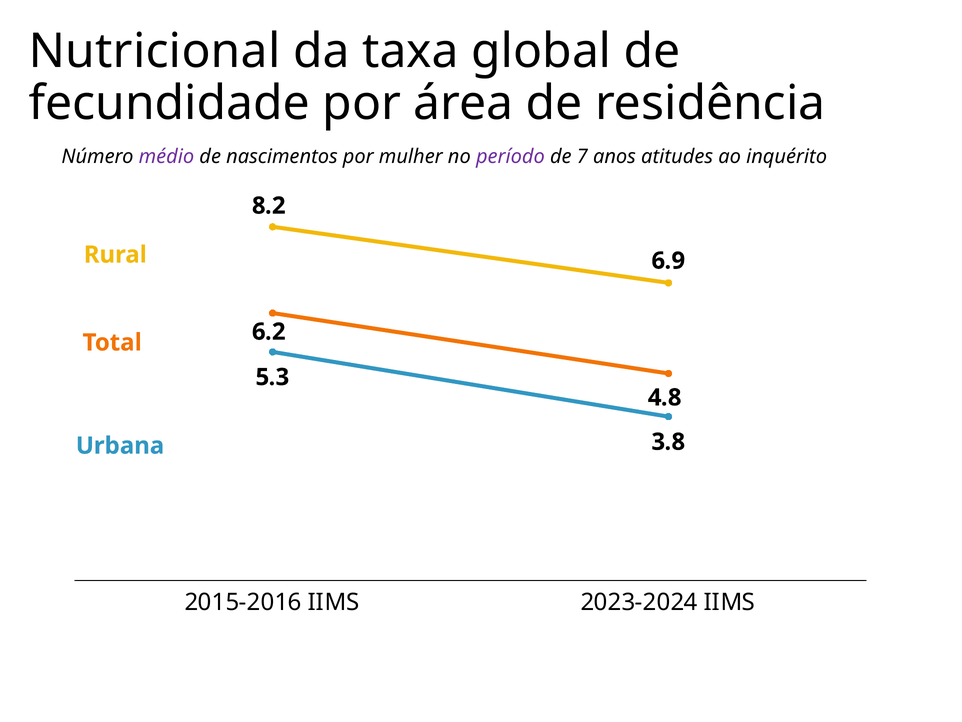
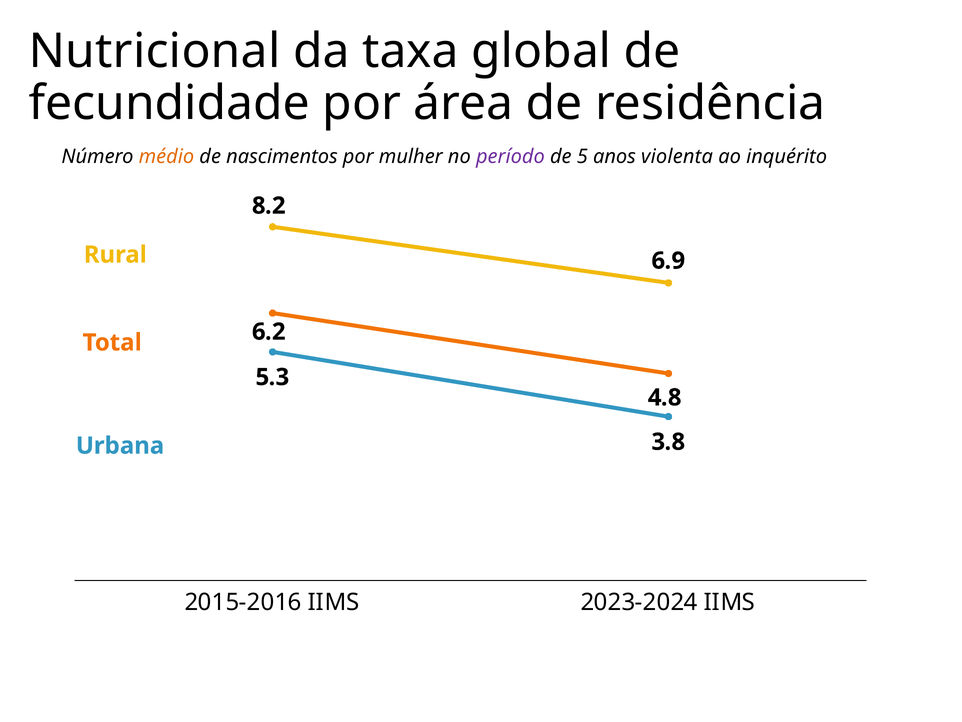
médio colour: purple -> orange
7: 7 -> 5
atitudes: atitudes -> violenta
